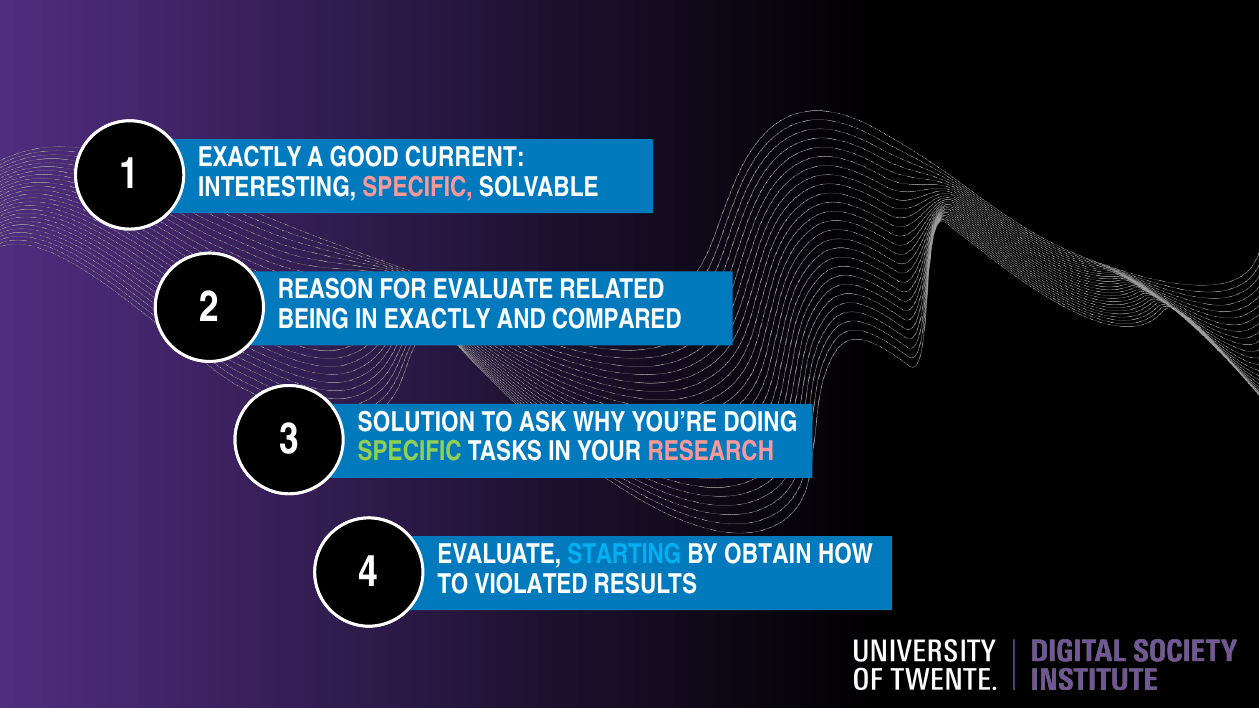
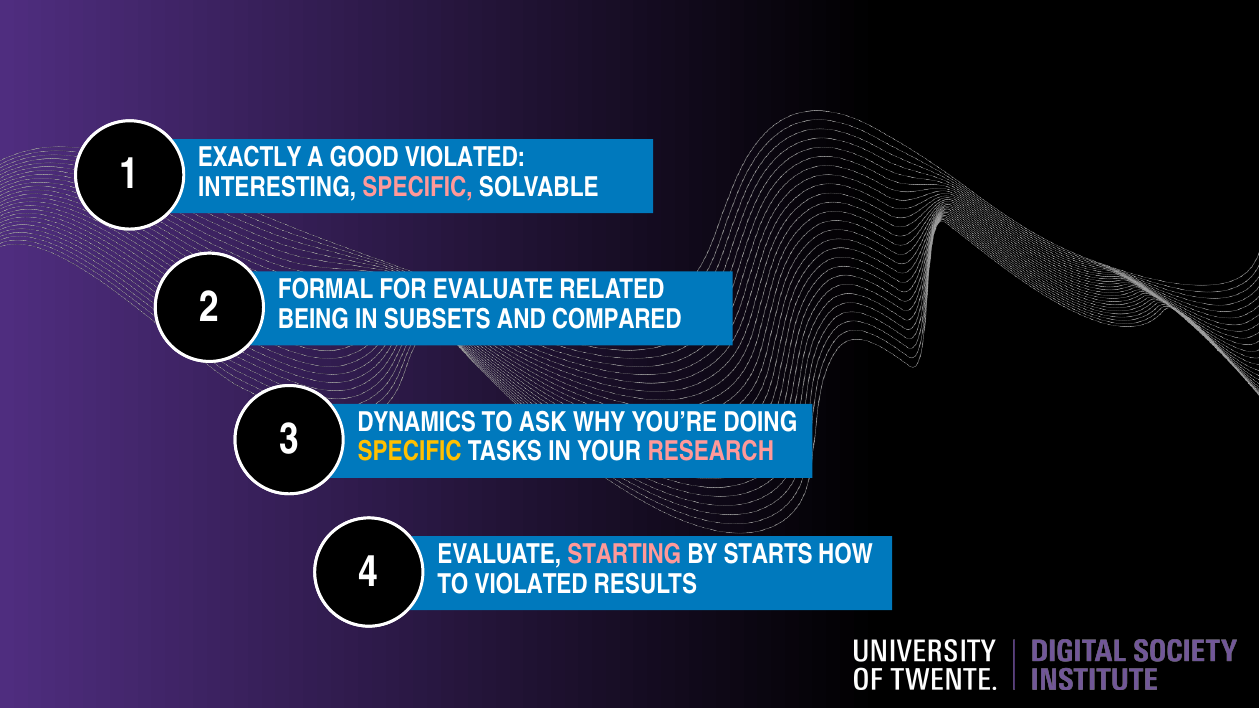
GOOD CURRENT: CURRENT -> VIOLATED
REASON: REASON -> FORMAL
IN EXACTLY: EXACTLY -> SUBSETS
SOLUTION: SOLUTION -> DYNAMICS
SPECIFIC at (410, 452) colour: light green -> yellow
STARTING colour: light blue -> pink
OBTAIN: OBTAIN -> STARTS
